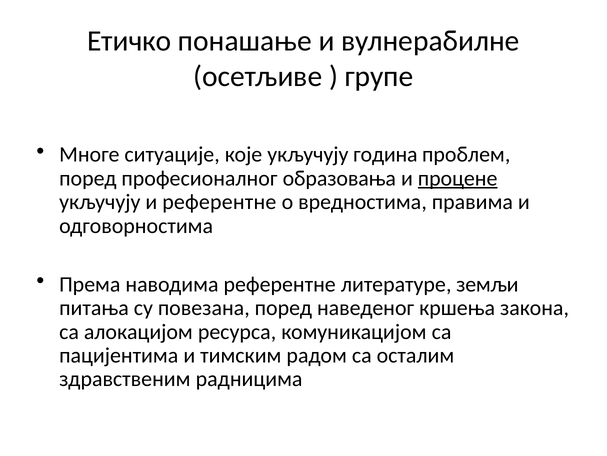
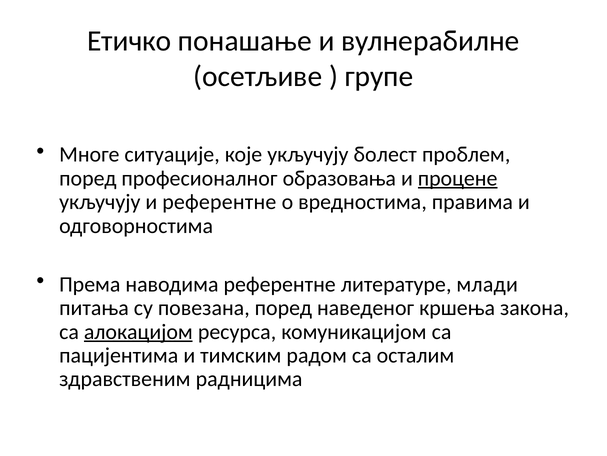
година: година -> болест
земљи: земљи -> млади
алокацијом underline: none -> present
